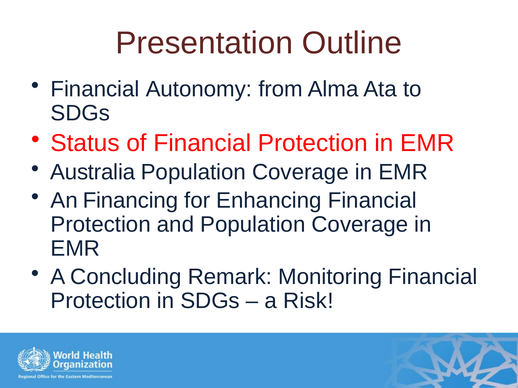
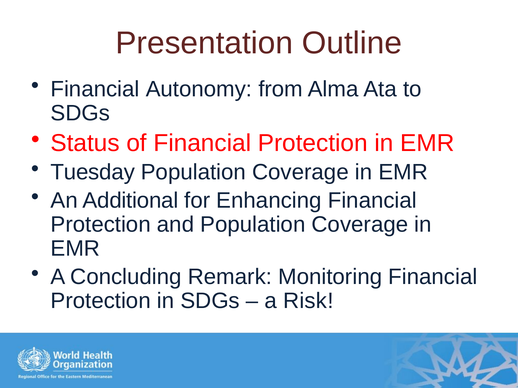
Australia: Australia -> Tuesday
Financing: Financing -> Additional
